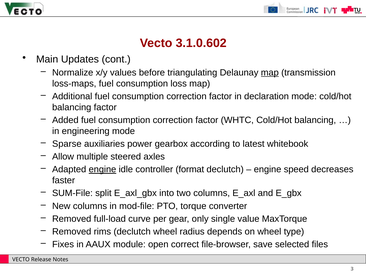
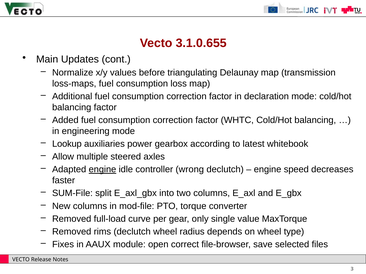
3.1.0.602: 3.1.0.602 -> 3.1.0.655
map at (270, 73) underline: present -> none
Sparse: Sparse -> Lookup
format: format -> wrong
